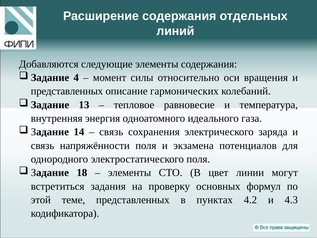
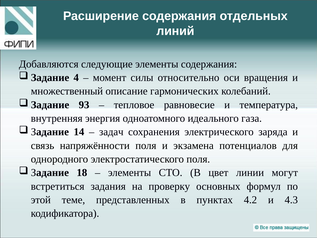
представленных at (67, 91): представленных -> множественный
13: 13 -> 93
связь at (111, 132): связь -> задач
